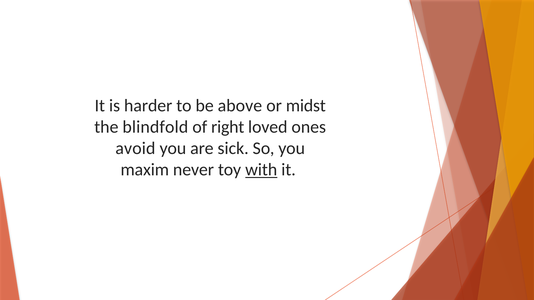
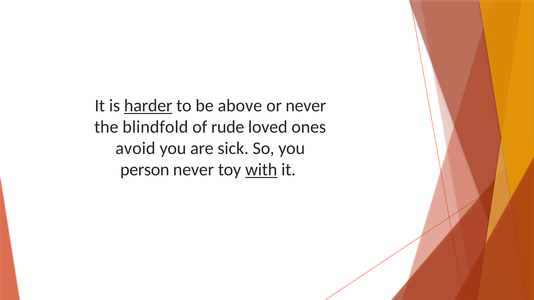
harder underline: none -> present
or midst: midst -> never
right: right -> rude
maxim: maxim -> person
